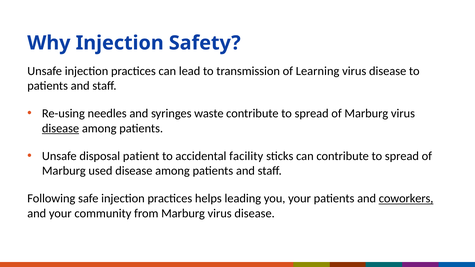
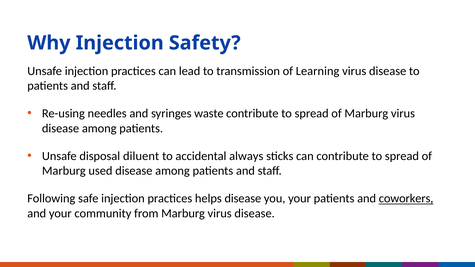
disease at (61, 128) underline: present -> none
patient: patient -> diluent
facility: facility -> always
helps leading: leading -> disease
